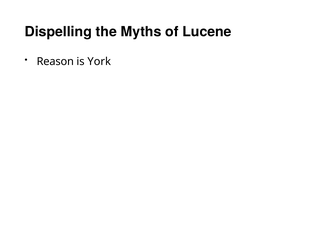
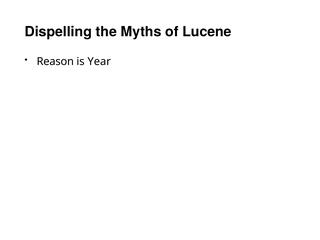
York: York -> Year
